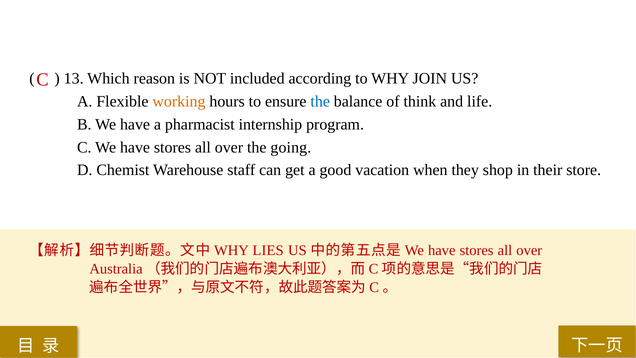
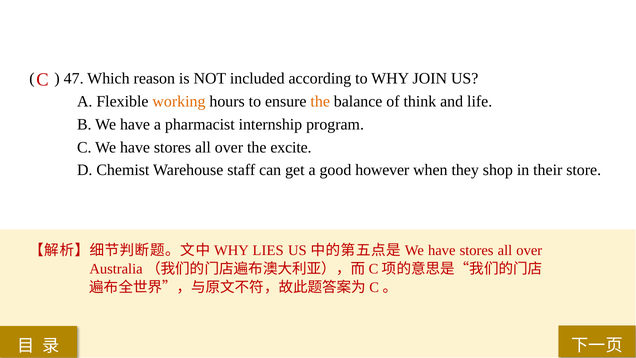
13: 13 -> 47
the at (320, 101) colour: blue -> orange
going: going -> excite
vacation: vacation -> however
